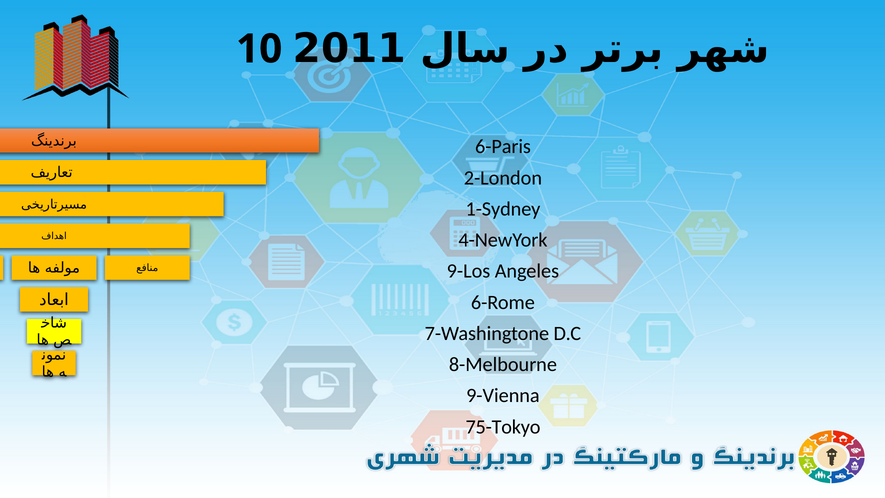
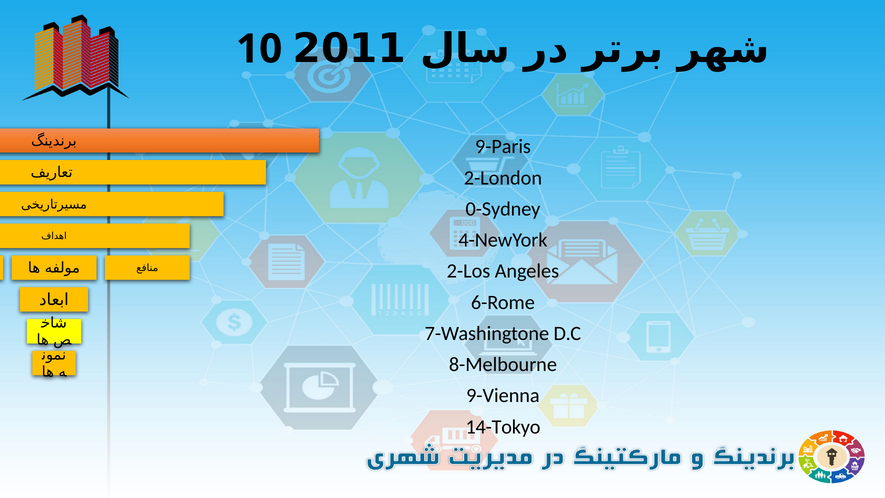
6-Paris: 6-Paris -> 9-Paris
1-Sydney: 1-Sydney -> 0-Sydney
9-Los: 9-Los -> 2-Los
75-Tokyo: 75-Tokyo -> 14-Tokyo
